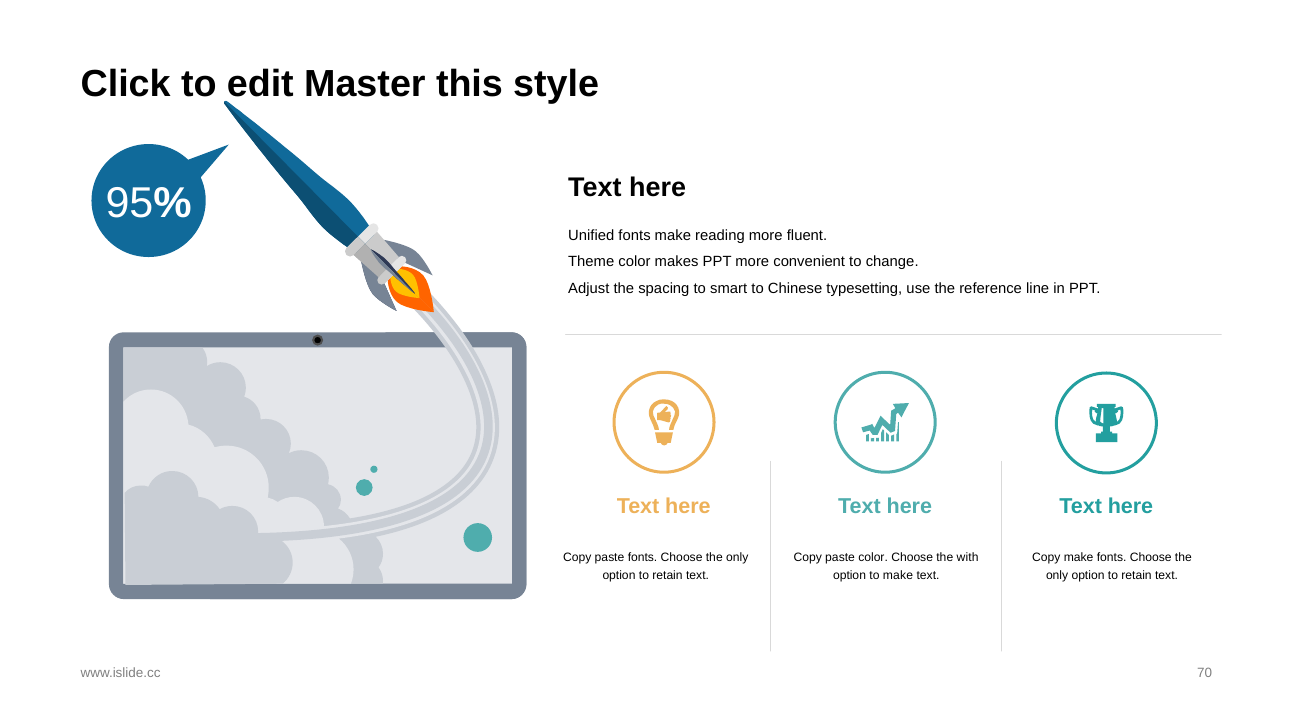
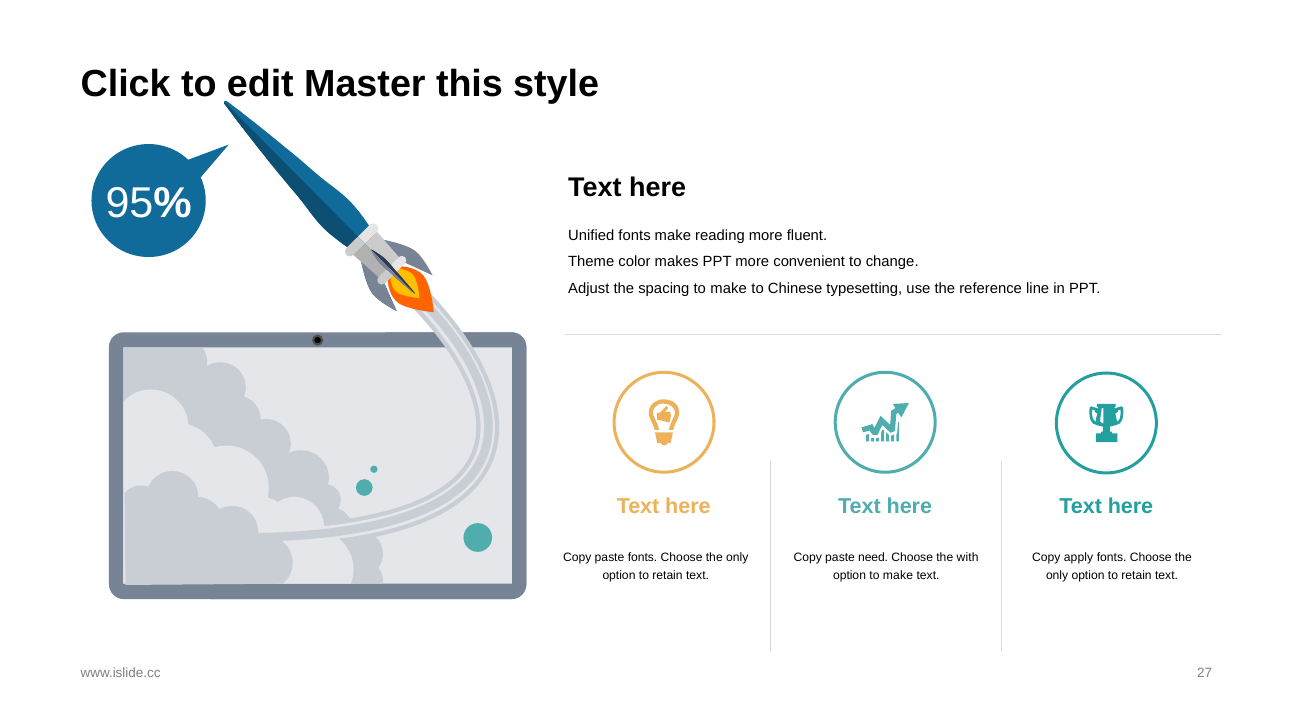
spacing to smart: smart -> make
paste color: color -> need
Copy make: make -> apply
70: 70 -> 27
